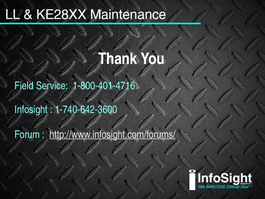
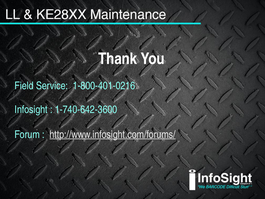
1-800-401-4716: 1-800-401-4716 -> 1-800-401-0216
